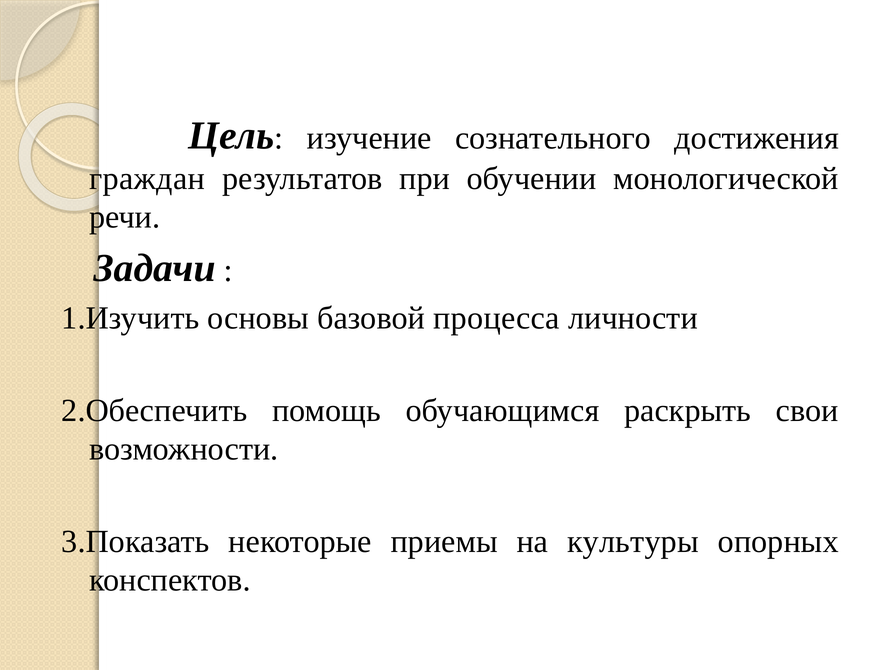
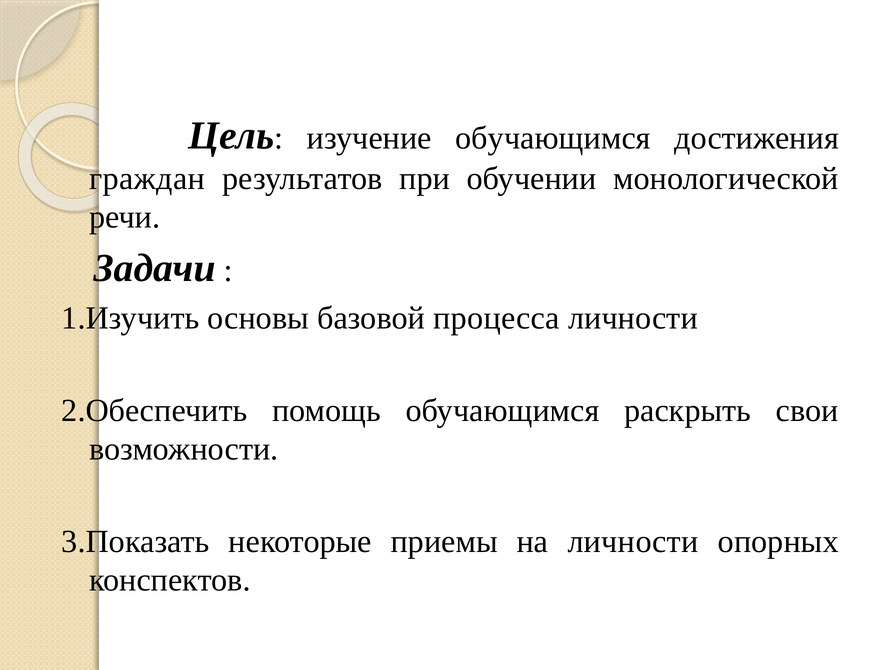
изучение сознательного: сознательного -> обучающимся
на культуры: культуры -> личности
